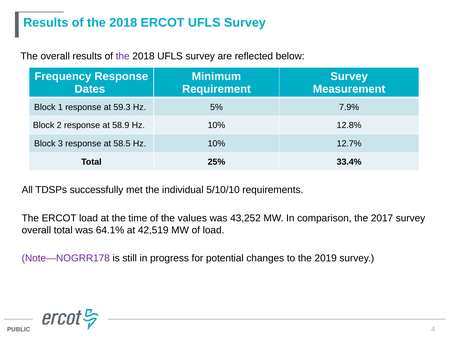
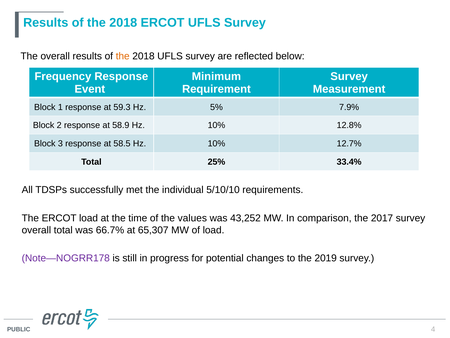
the at (123, 56) colour: purple -> orange
Dates: Dates -> Event
64.1%: 64.1% -> 66.7%
42,519: 42,519 -> 65,307
